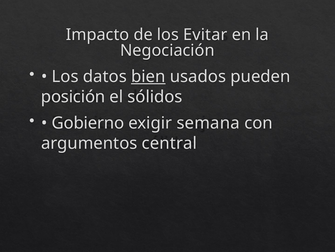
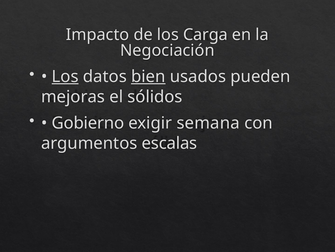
Evitar: Evitar -> Carga
Los at (65, 76) underline: none -> present
posición: posición -> mejoras
central: central -> escalas
